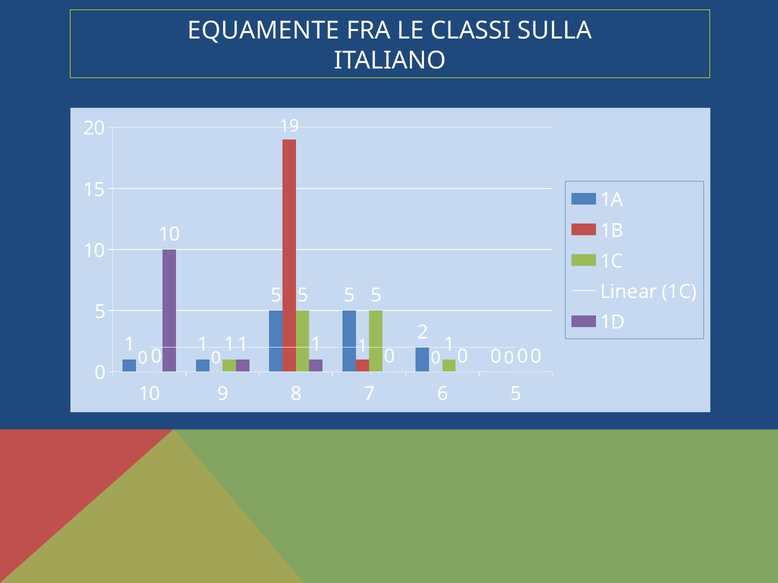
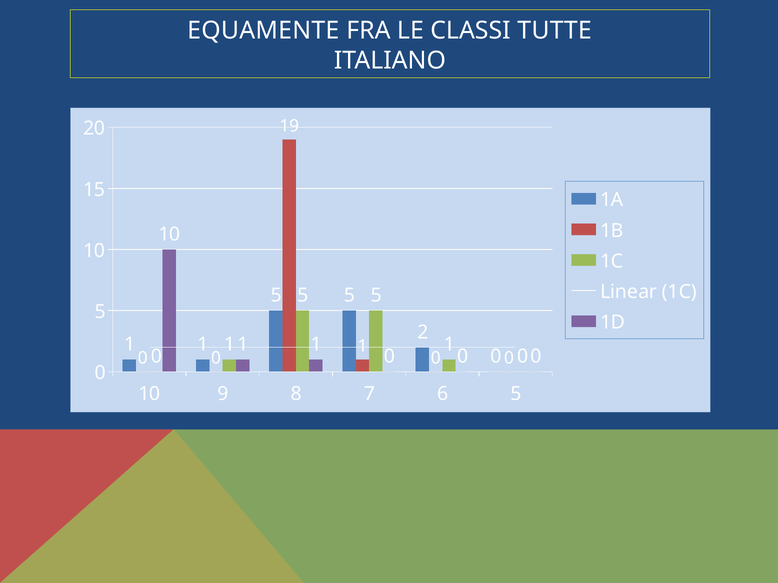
SULLA: SULLA -> TUTTE
